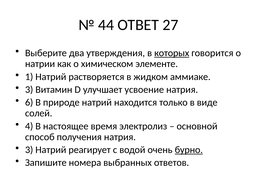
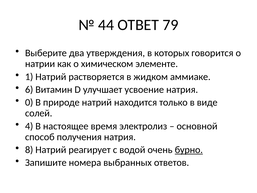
27: 27 -> 79
которых underline: present -> none
3 at (29, 89): 3 -> 6
6: 6 -> 0
3 at (29, 150): 3 -> 8
